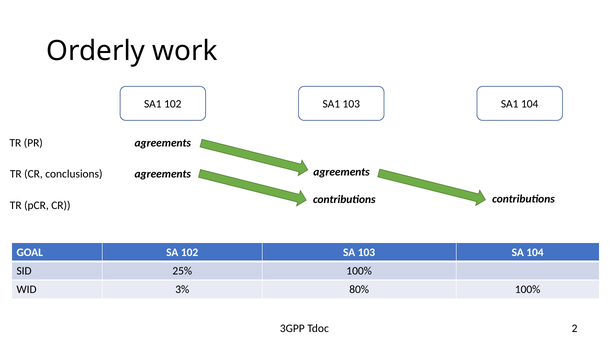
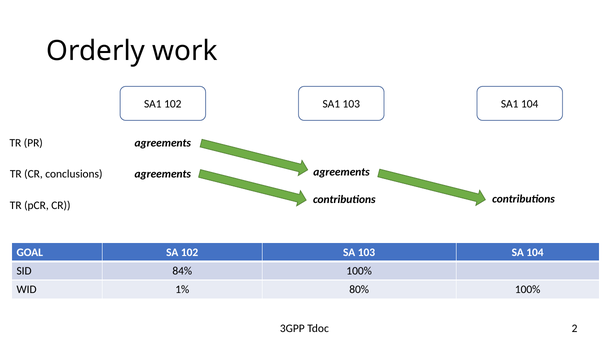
25%: 25% -> 84%
3%: 3% -> 1%
